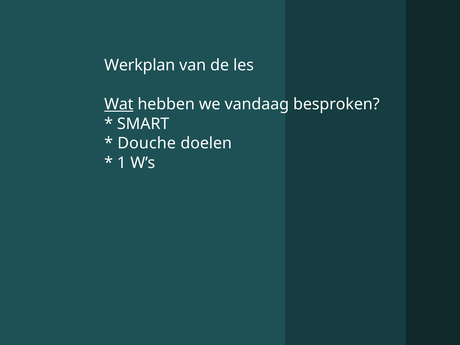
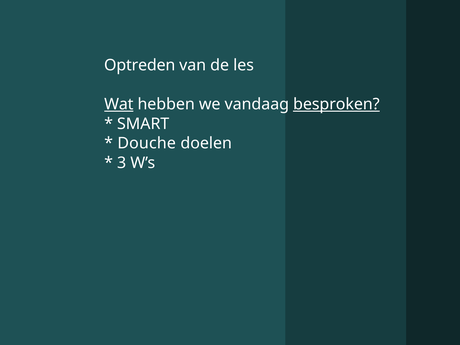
Werkplan: Werkplan -> Optreden
besproken underline: none -> present
1: 1 -> 3
